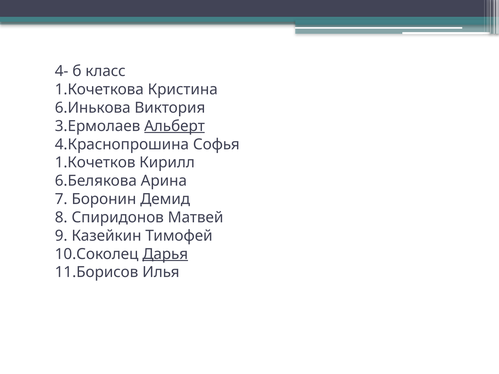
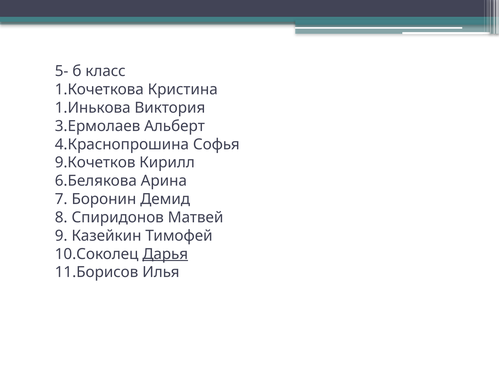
4-: 4- -> 5-
6.Инькова: 6.Инькова -> 1.Инькова
Альберт underline: present -> none
1.Кочетков: 1.Кочетков -> 9.Кочетков
